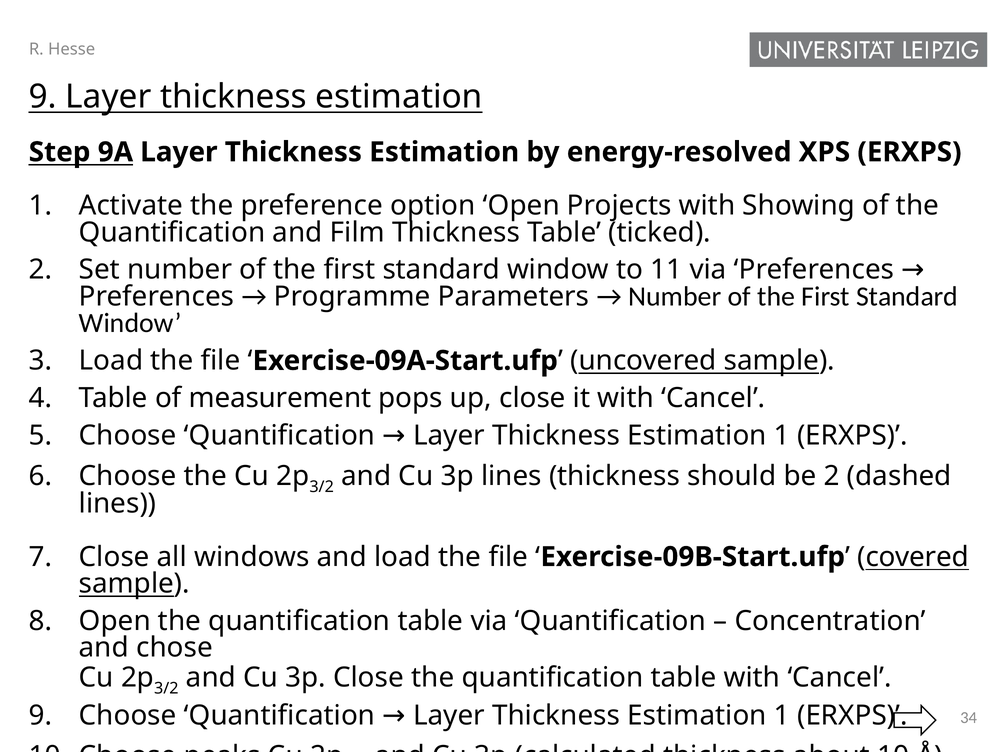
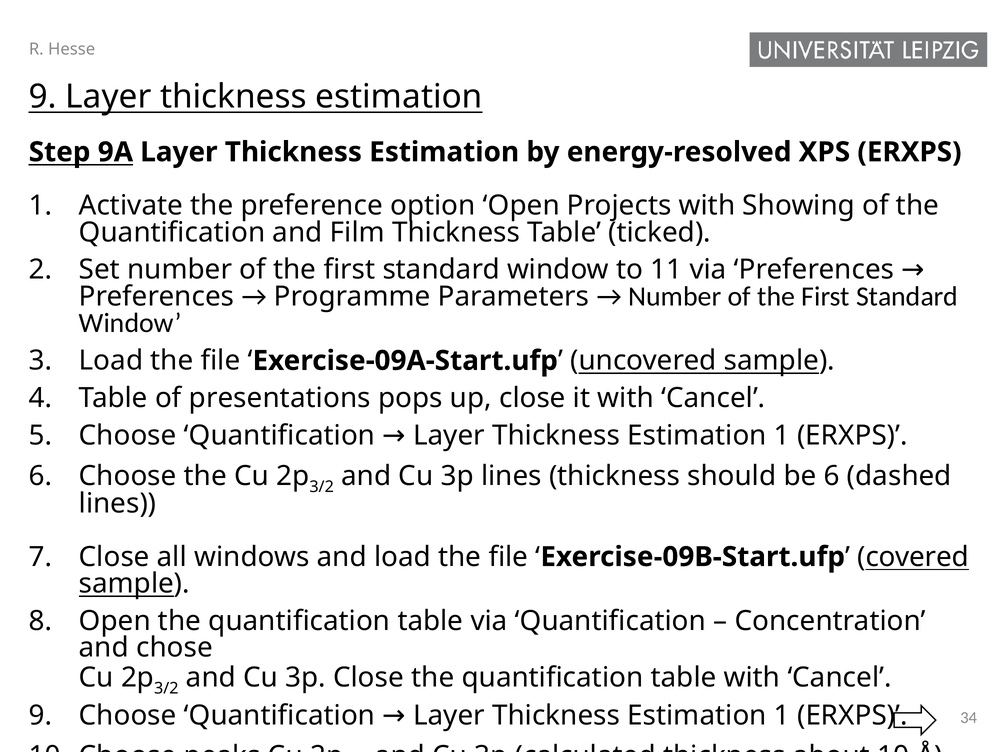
measurement: measurement -> presentations
be 2: 2 -> 6
